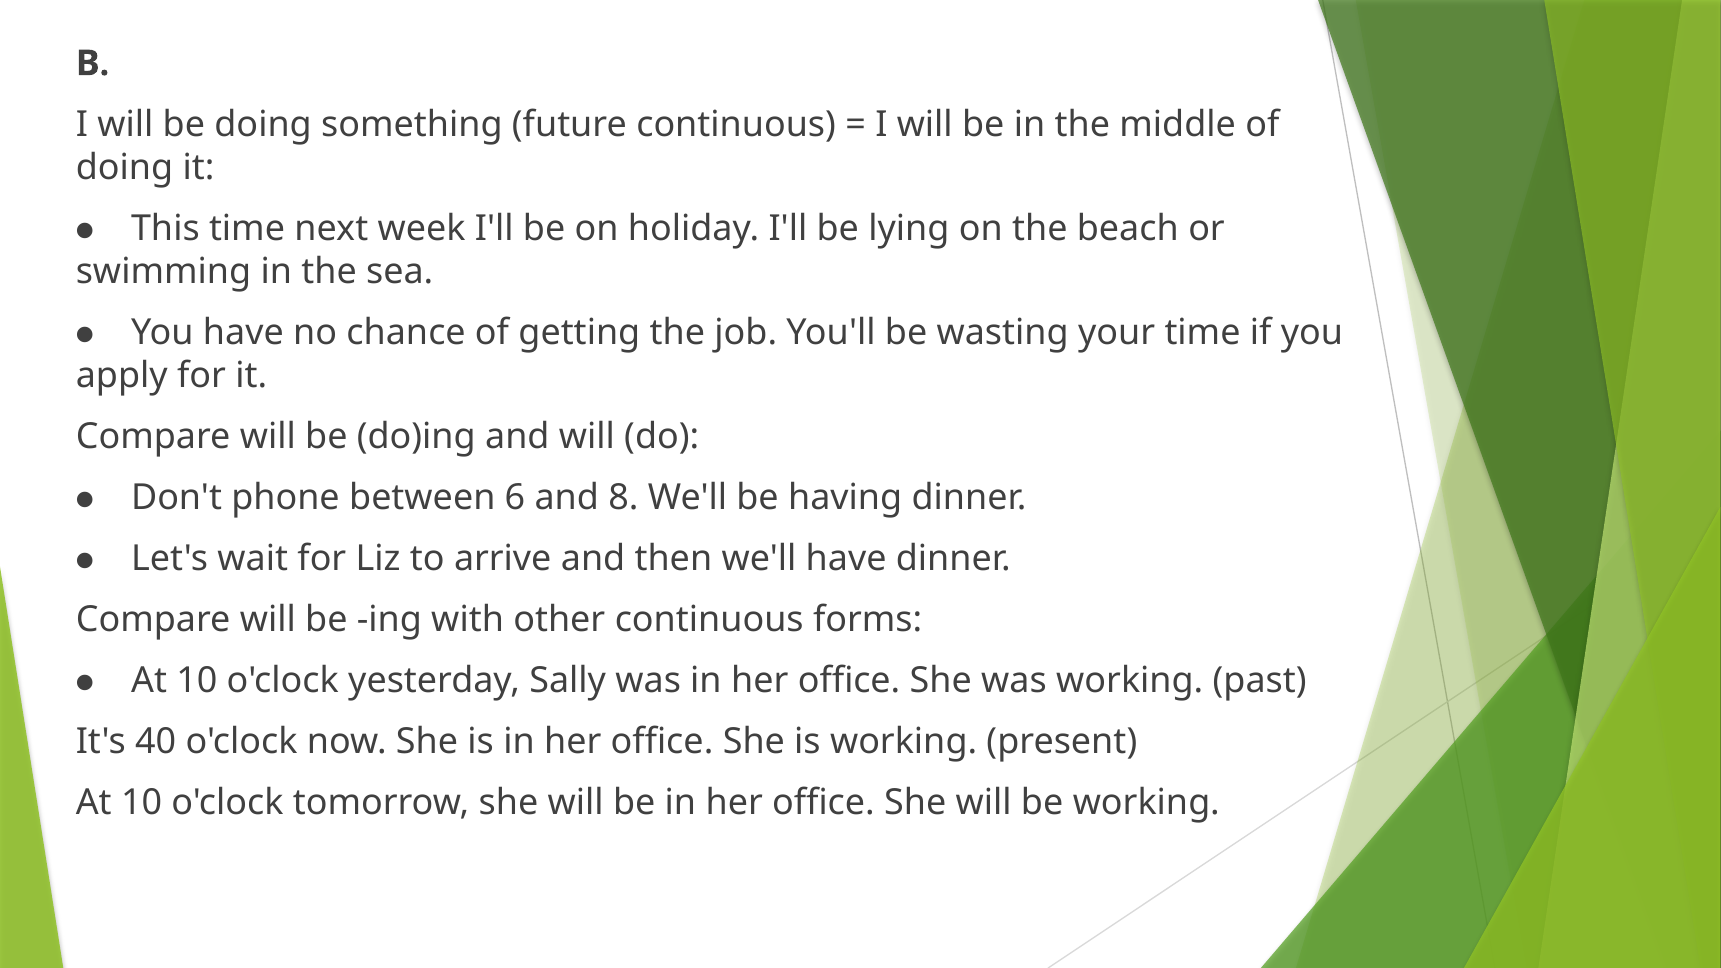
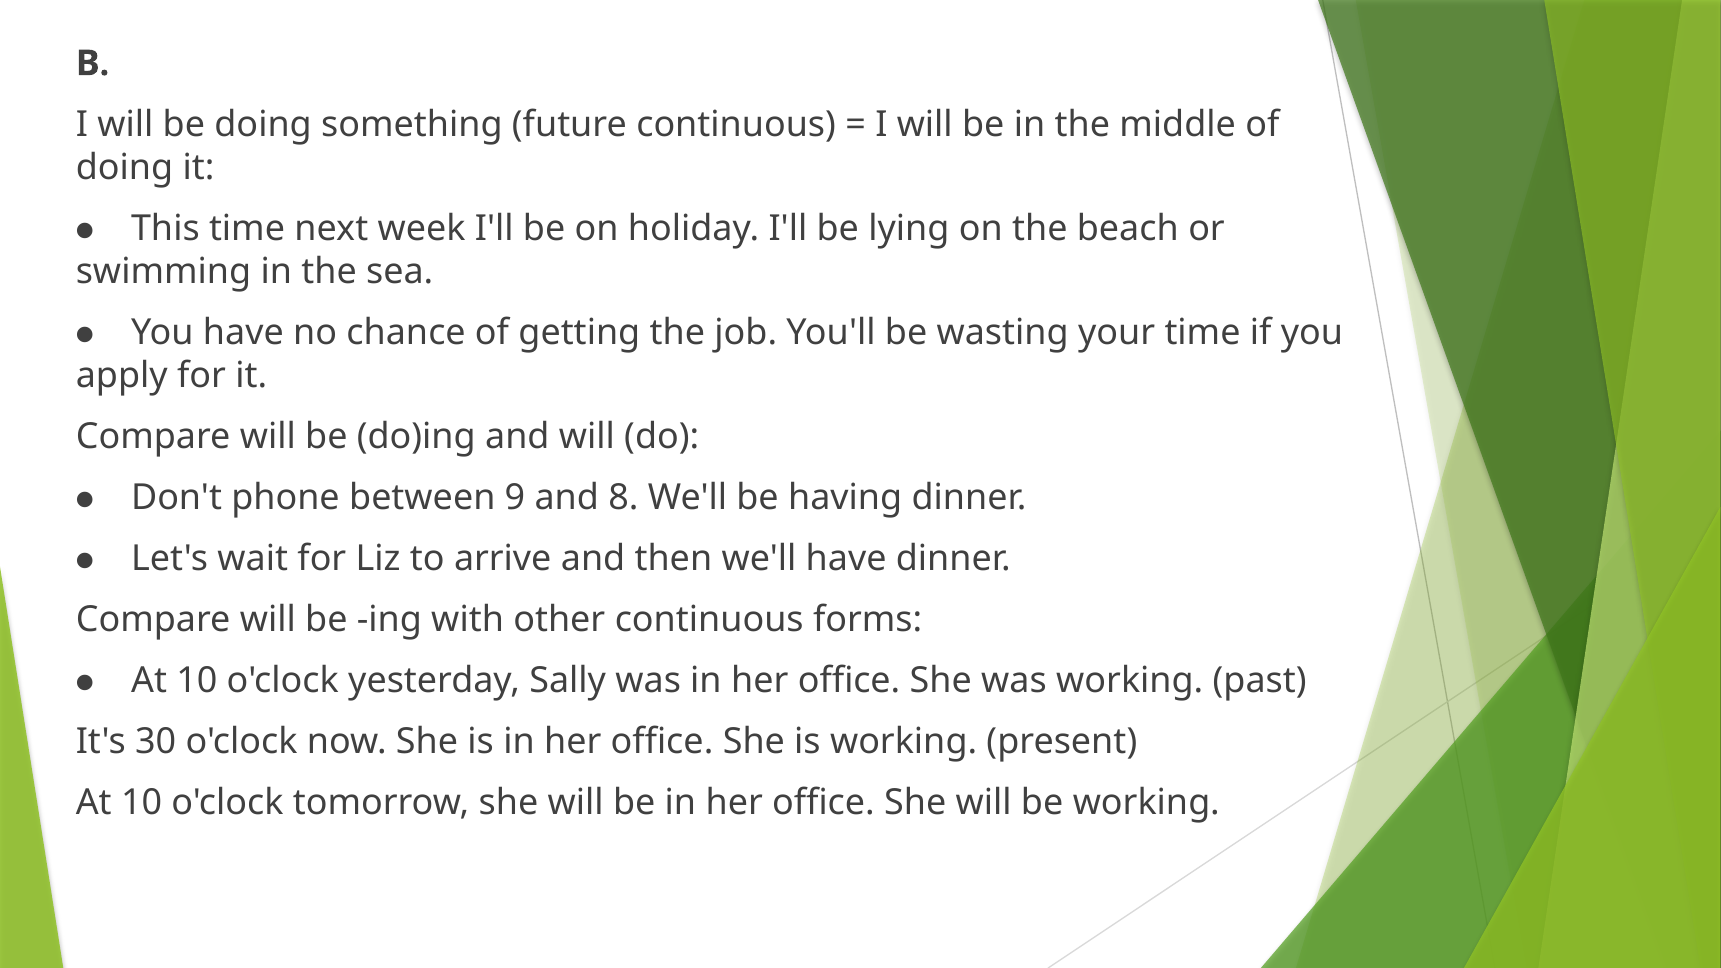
6: 6 -> 9
40: 40 -> 30
